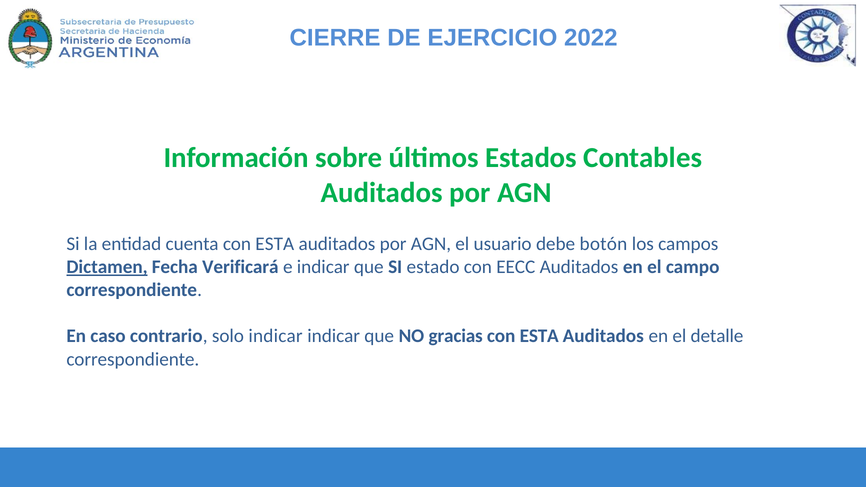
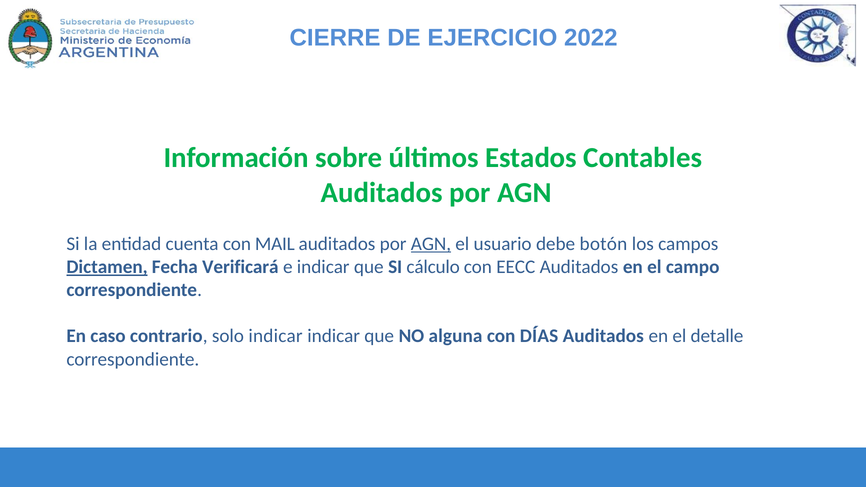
cuenta con ESTA: ESTA -> MAIL
AGN at (431, 244) underline: none -> present
estado: estado -> cálculo
gracias: gracias -> alguna
ESTA at (539, 336): ESTA -> DÍAS
